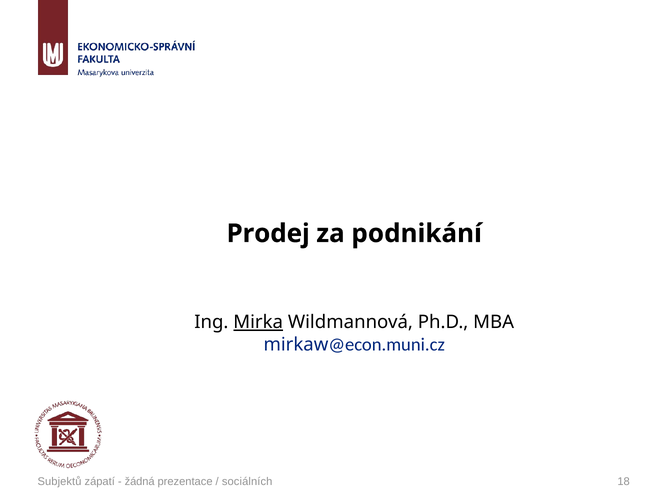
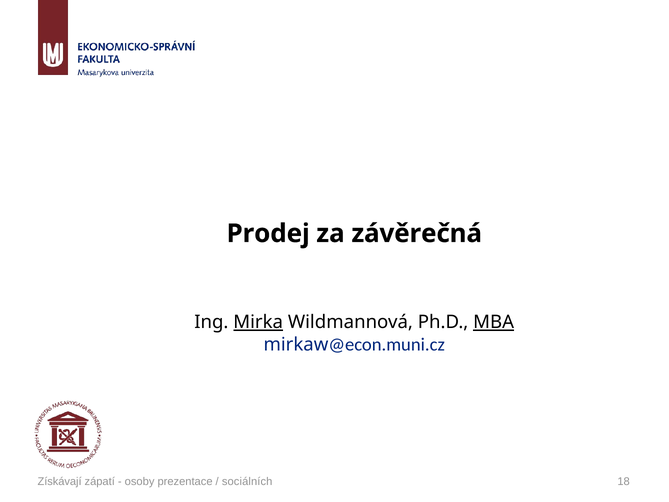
podnikání: podnikání -> závěrečná
MBA underline: none -> present
Subjektů: Subjektů -> Získávají
žádná: žádná -> osoby
